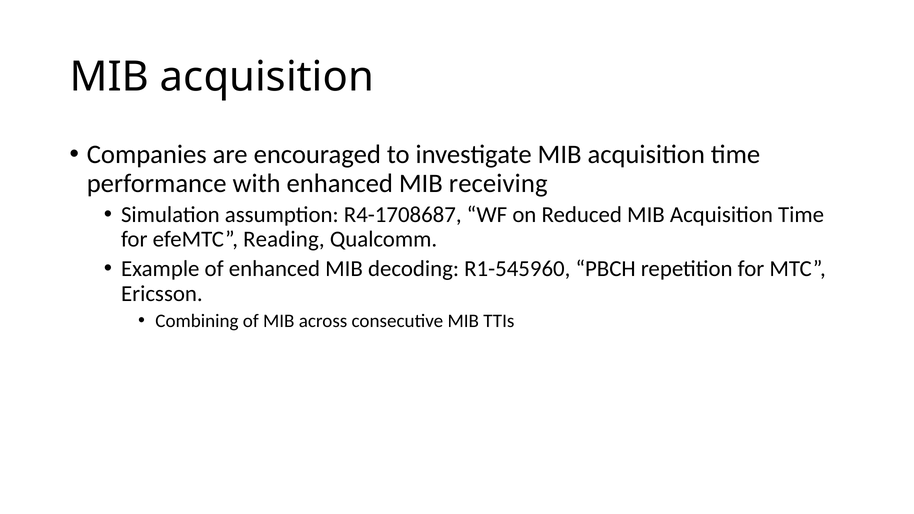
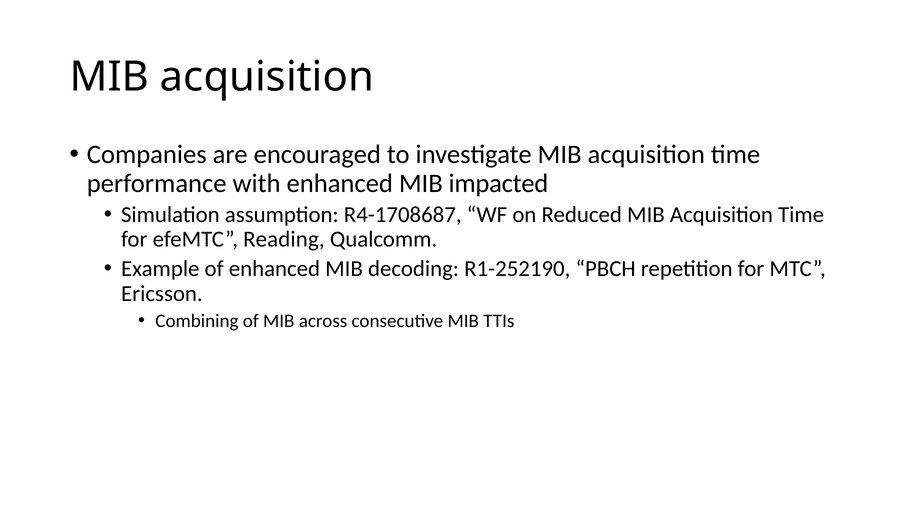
receiving: receiving -> impacted
R1-545960: R1-545960 -> R1-252190
